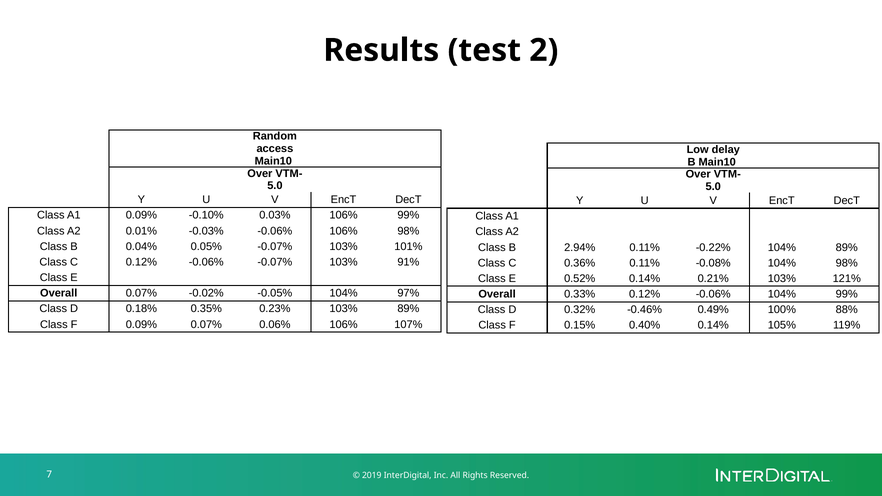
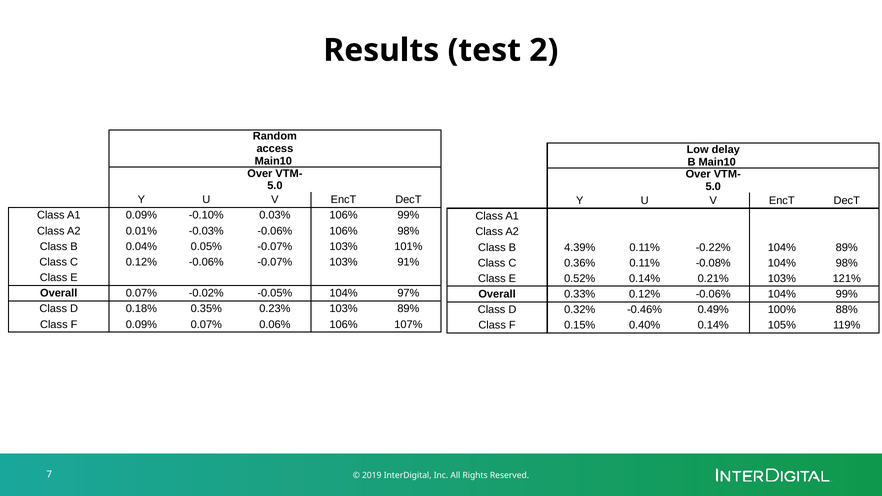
2.94%: 2.94% -> 4.39%
